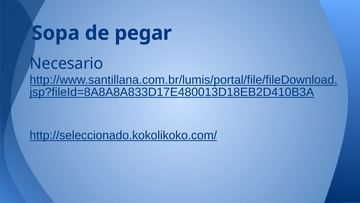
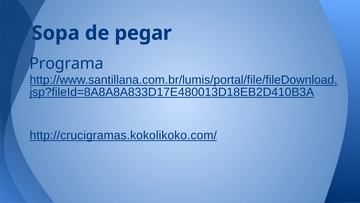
Necesario: Necesario -> Programa
http://seleccionado.kokolikoko.com/: http://seleccionado.kokolikoko.com/ -> http://crucigramas.kokolikoko.com/
